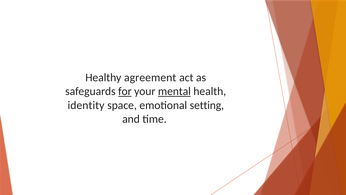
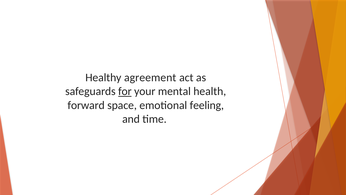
mental underline: present -> none
identity: identity -> forward
setting: setting -> feeling
